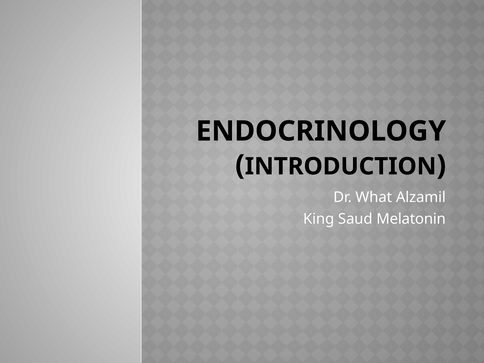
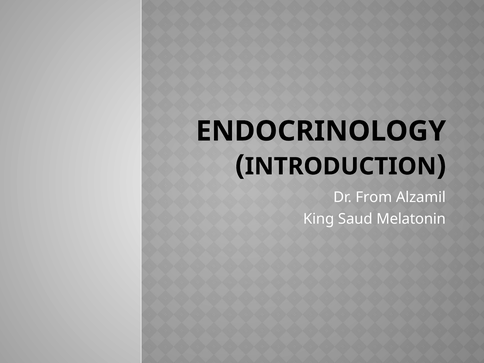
What: What -> From
